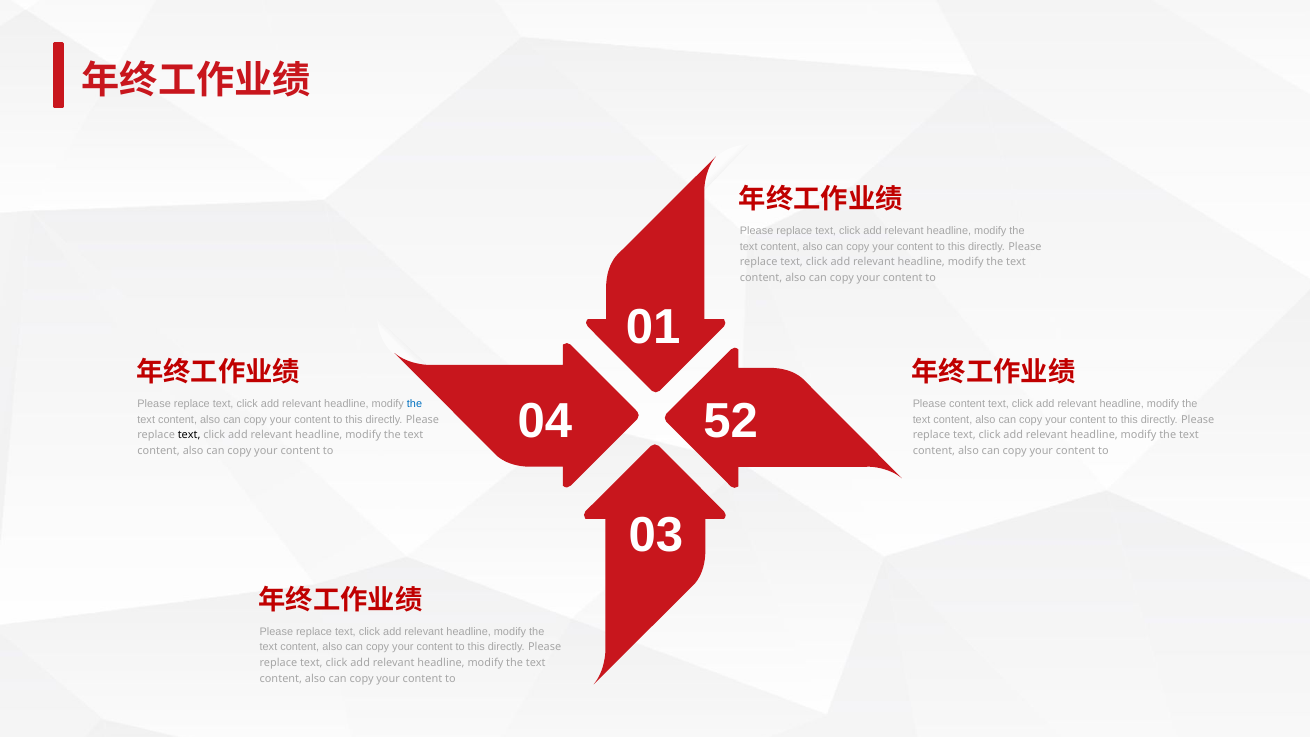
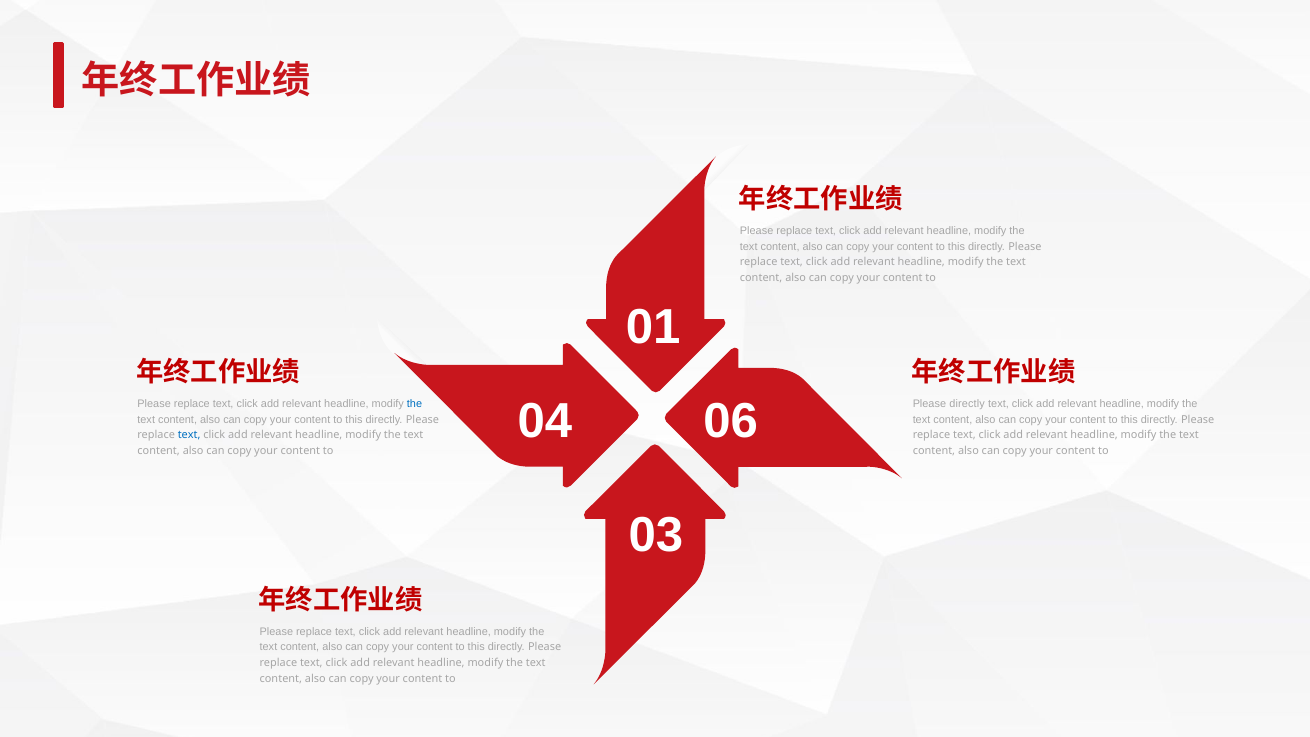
Please content: content -> directly
52: 52 -> 06
text at (189, 435) colour: black -> blue
